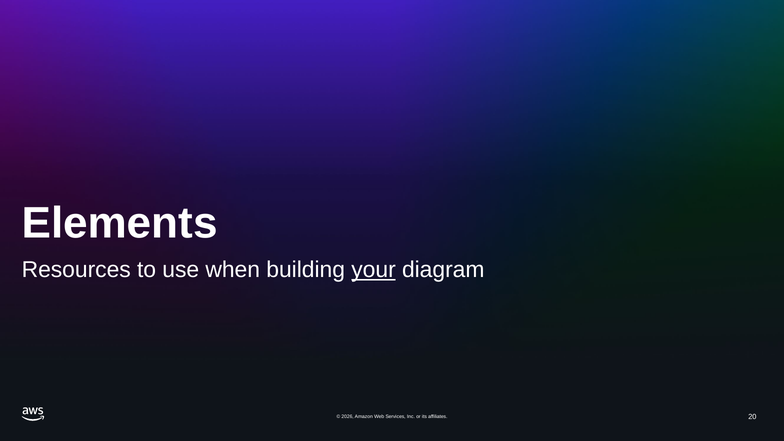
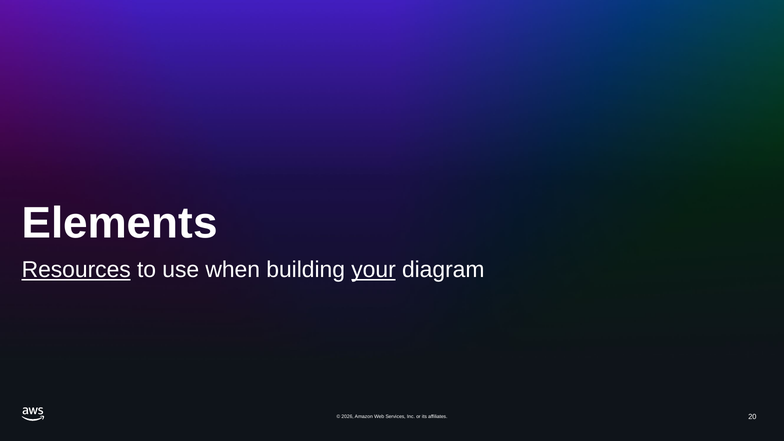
Resources underline: none -> present
